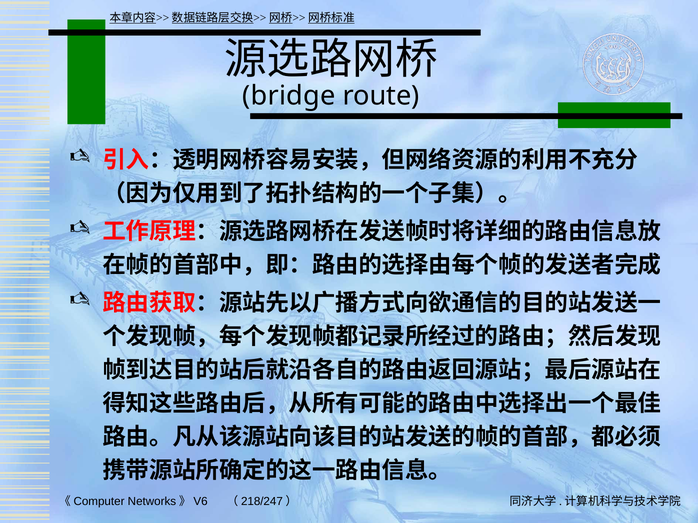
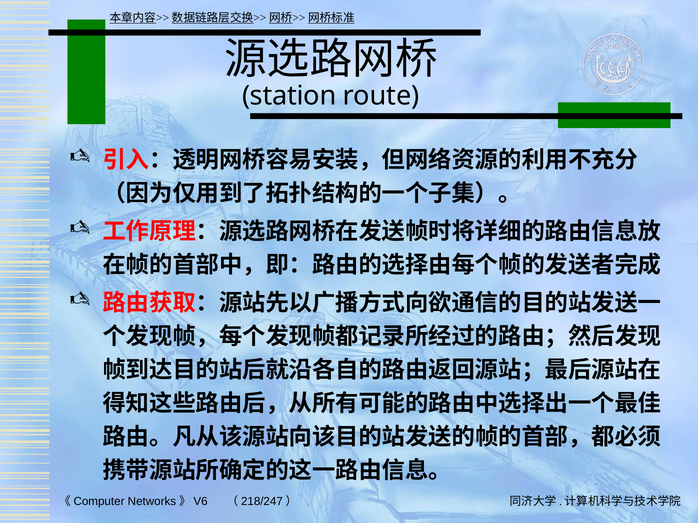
bridge: bridge -> station
